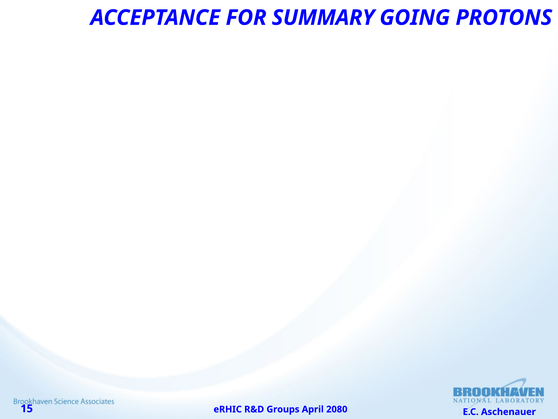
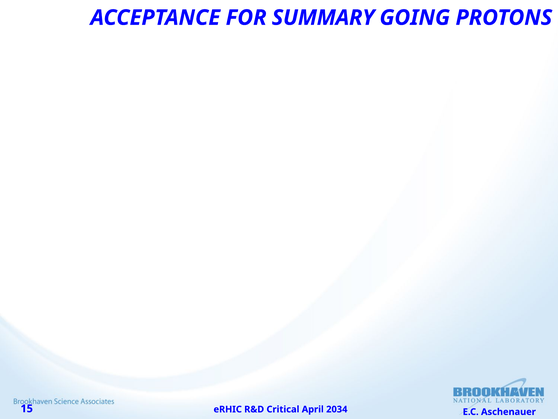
Groups: Groups -> Critical
2080: 2080 -> 2034
